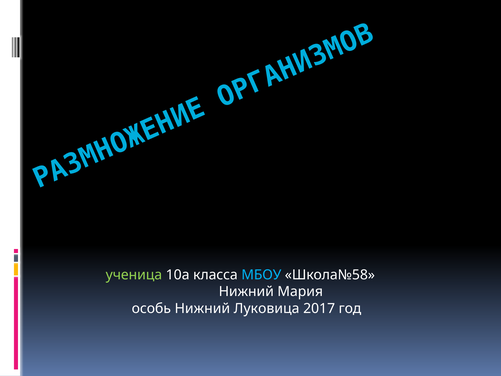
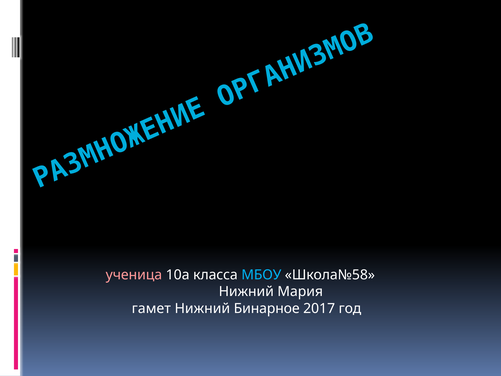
ученица colour: light green -> pink
особь: особь -> гамет
Луковица: Луковица -> Бинарное
